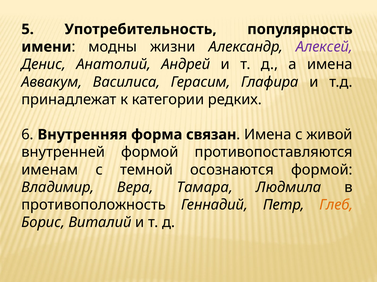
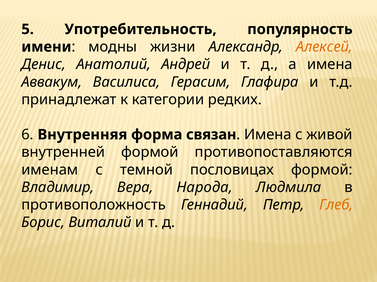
Алексей colour: purple -> orange
осознаются: осознаются -> пословицах
Тамара: Тамара -> Народа
